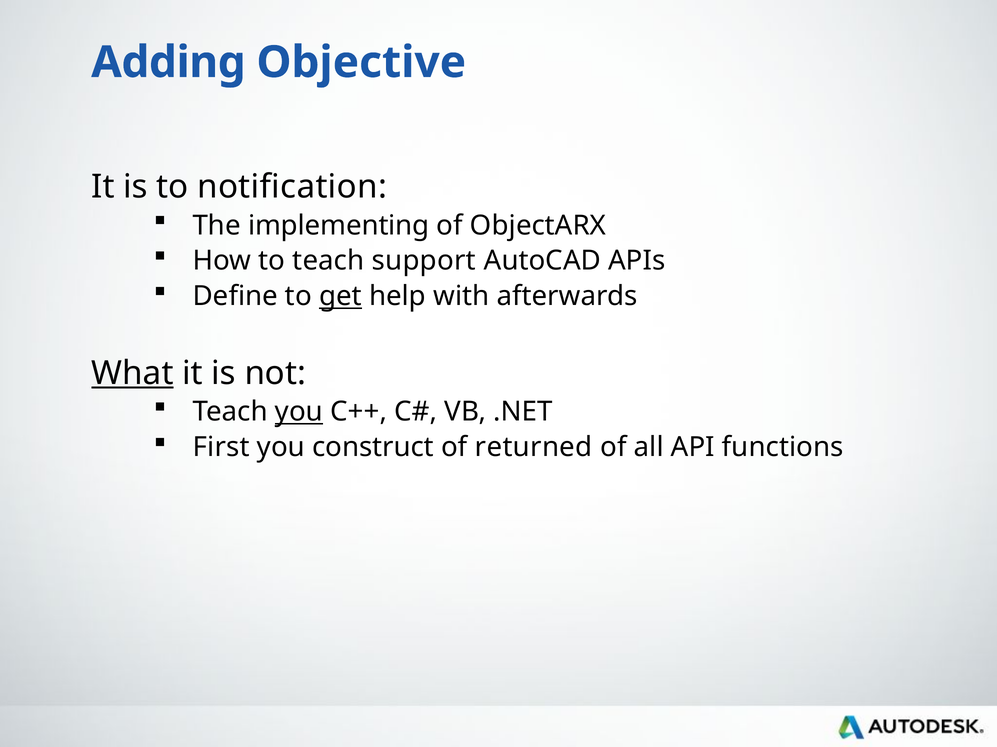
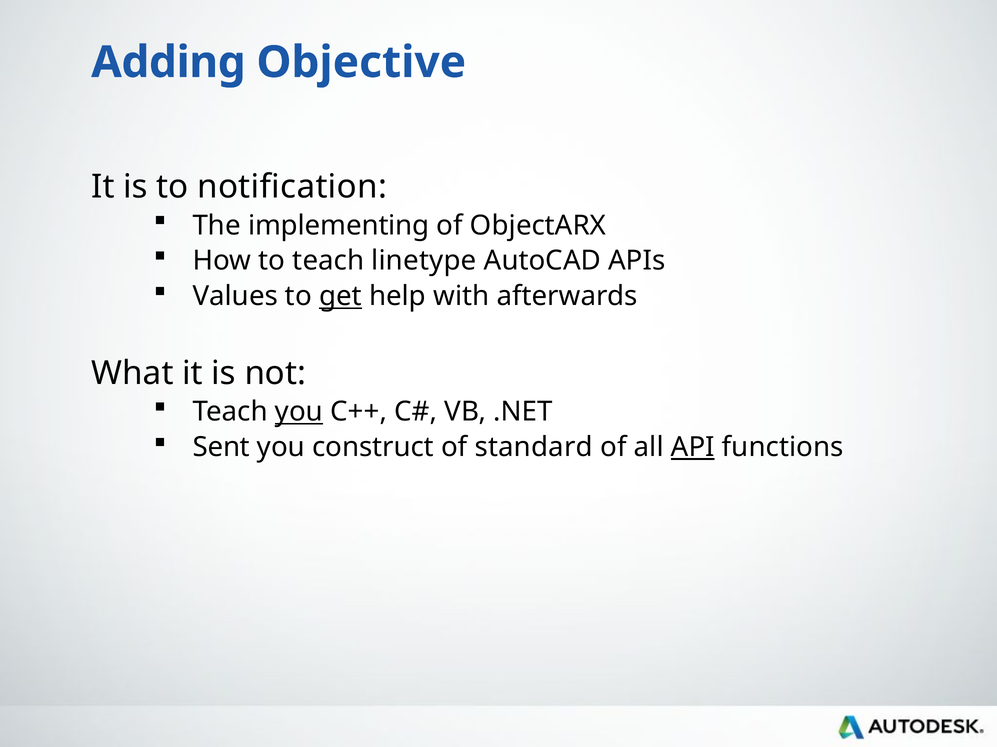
support: support -> linetype
Define: Define -> Values
What underline: present -> none
First: First -> Sent
returned: returned -> standard
API underline: none -> present
